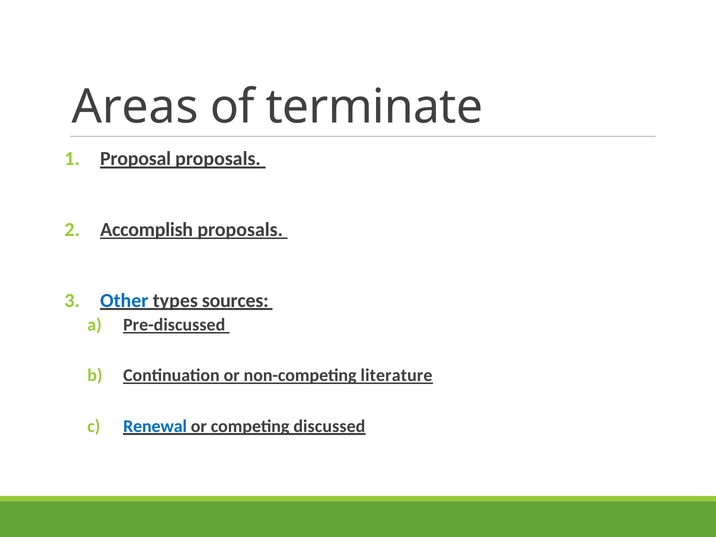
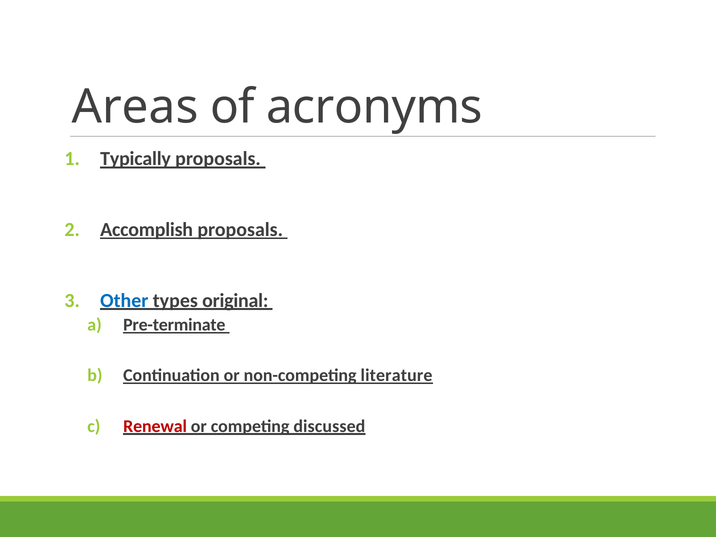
terminate: terminate -> acronyms
Proposal: Proposal -> Typically
sources: sources -> original
Pre-discussed: Pre-discussed -> Pre-terminate
Renewal colour: blue -> red
